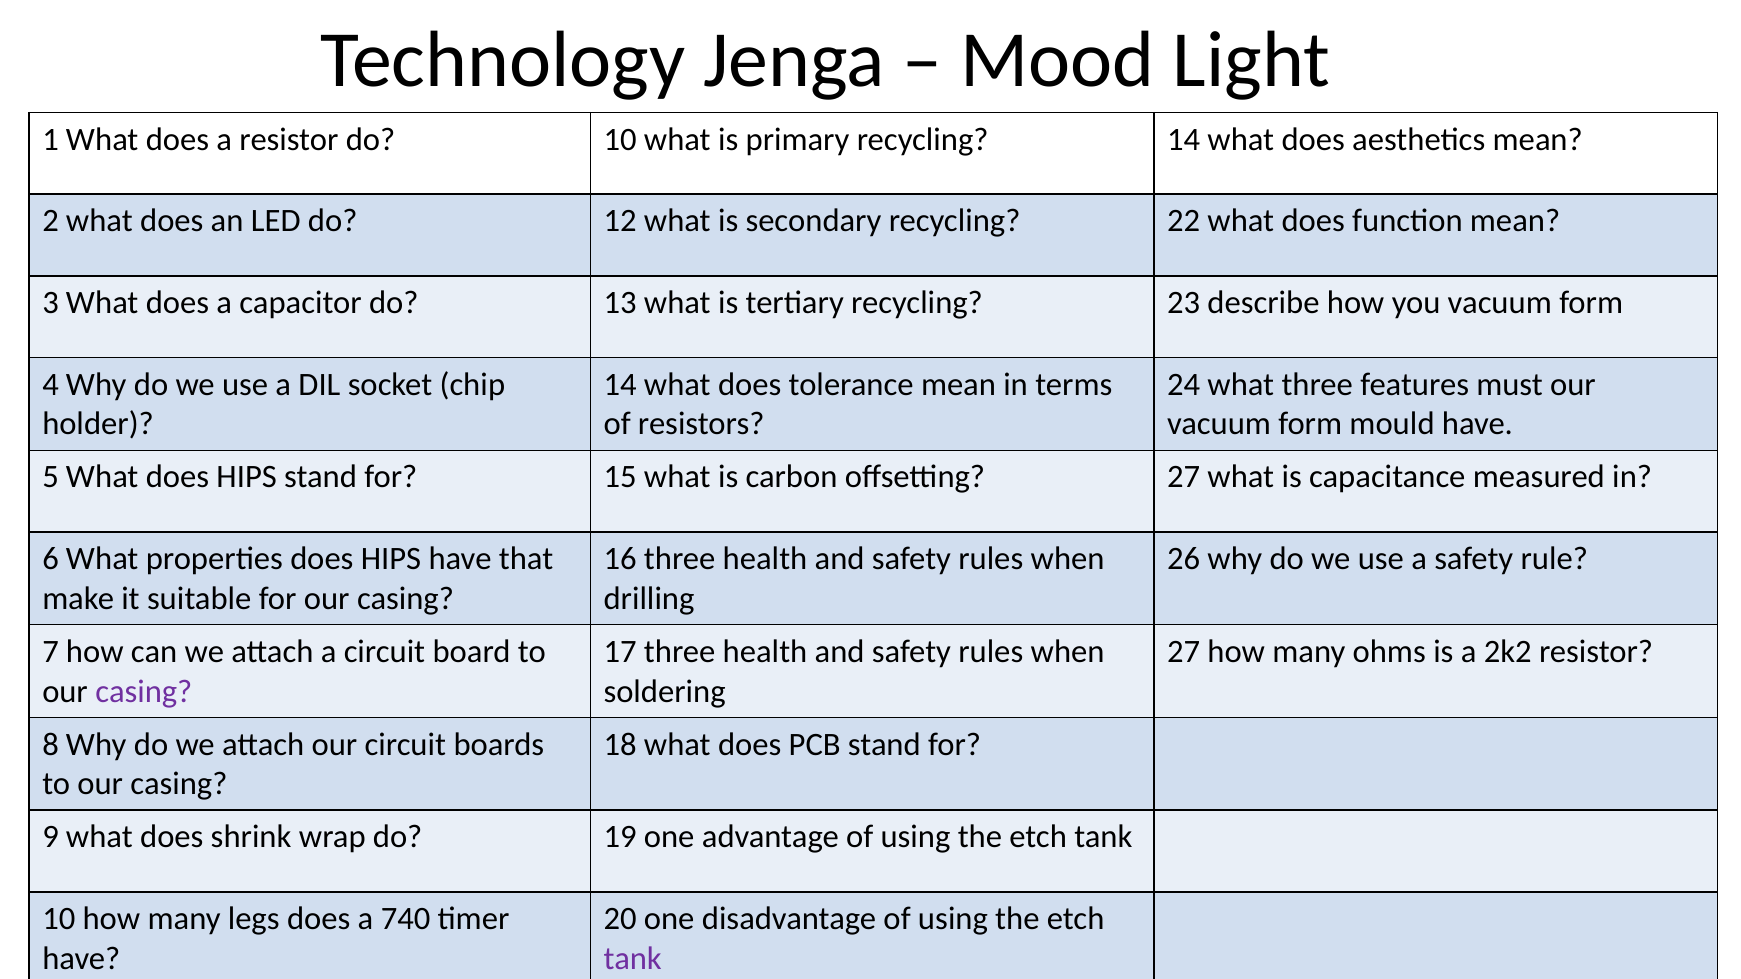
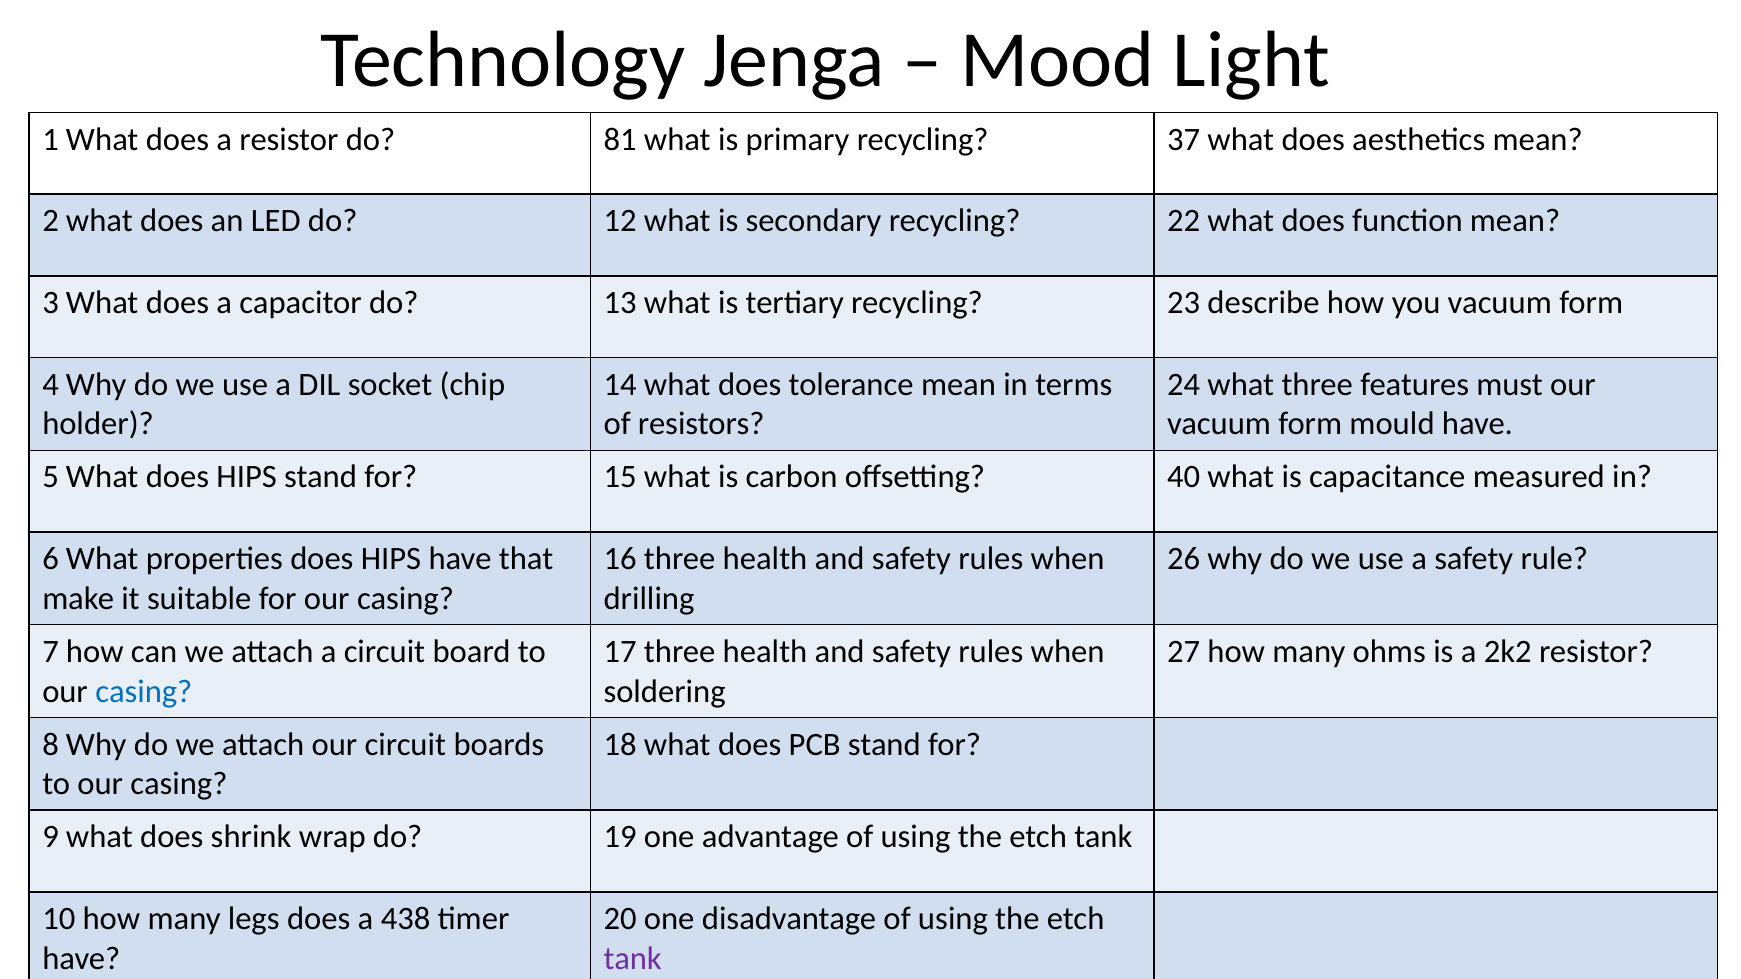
do 10: 10 -> 81
recycling 14: 14 -> 37
offsetting 27: 27 -> 40
casing at (144, 692) colour: purple -> blue
740: 740 -> 438
